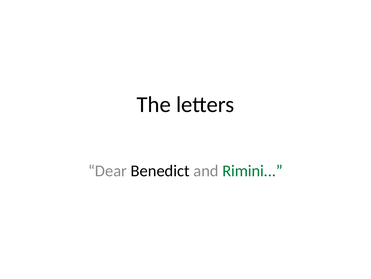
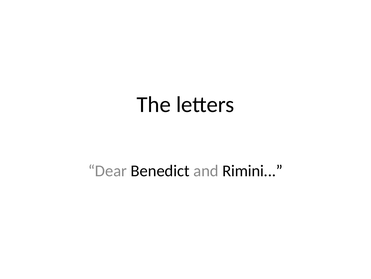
Rimini colour: green -> black
